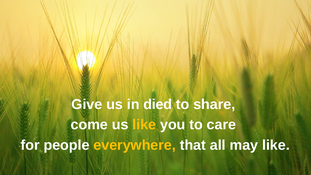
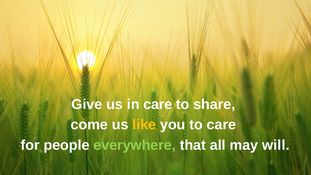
in died: died -> care
everywhere colour: yellow -> light green
may like: like -> will
